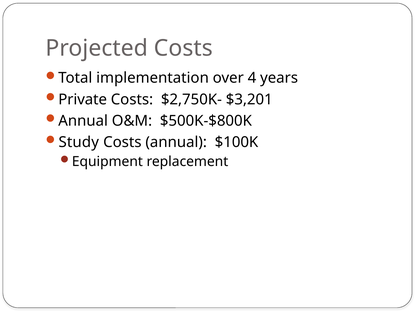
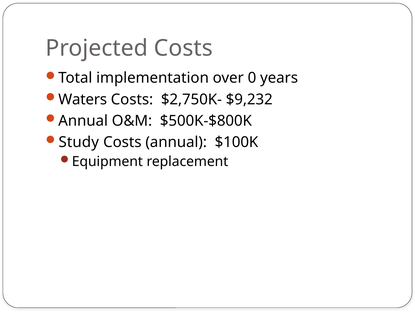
4: 4 -> 0
Private: Private -> Waters
$3,201: $3,201 -> $9,232
